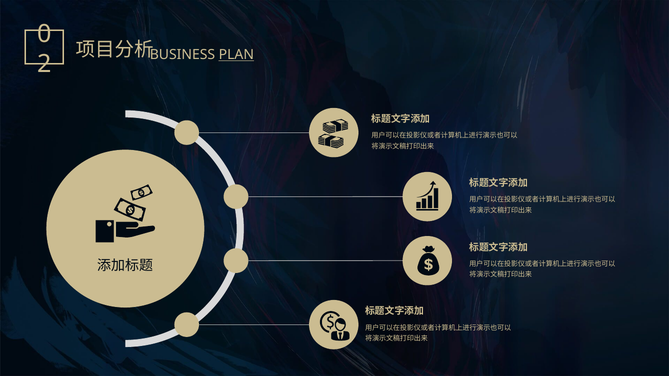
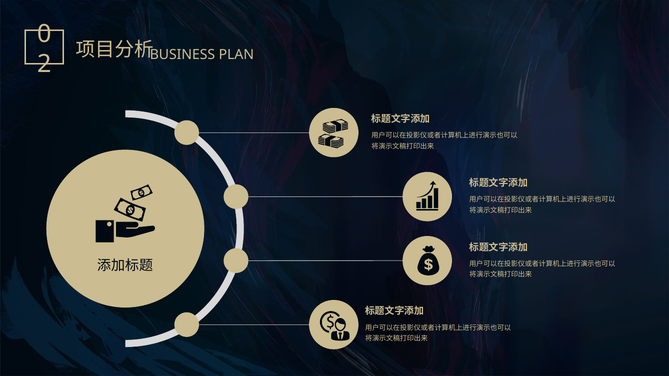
PLAN underline: present -> none
